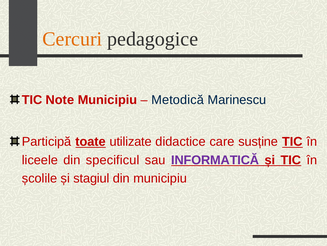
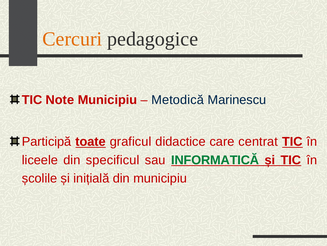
utilizate: utilizate -> graficul
susține: susține -> centrat
INFORMATICĂ colour: purple -> green
stagiul: stagiul -> inițială
